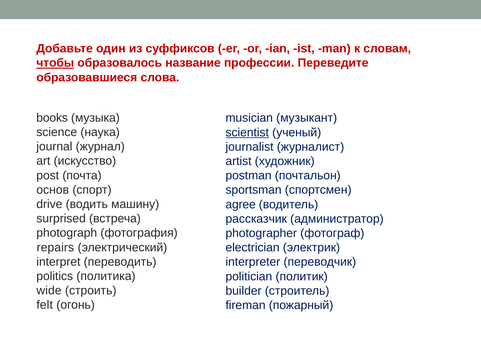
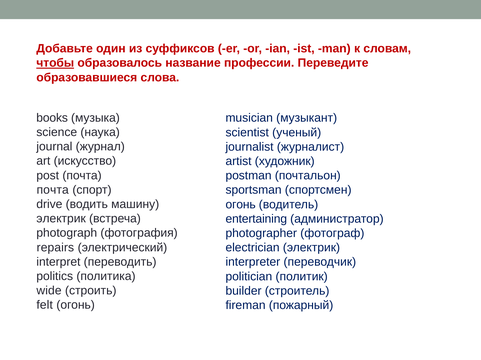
scientist underline: present -> none
основ at (53, 190): основ -> почта
agree at (241, 205): agree -> огонь
surprised at (61, 219): surprised -> электрик
рассказчик: рассказчик -> entertaining
